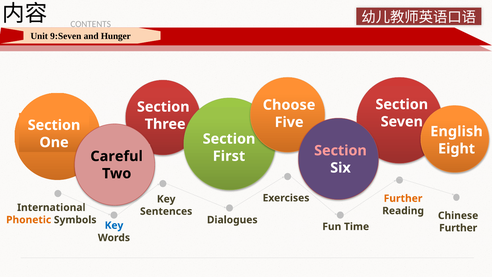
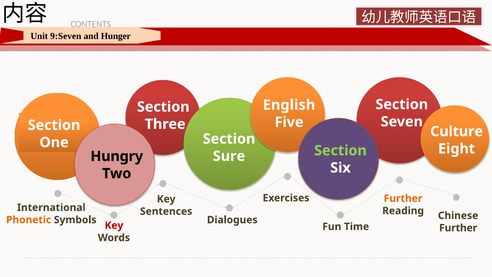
Choose: Choose -> English
English: English -> Culture
Section at (340, 150) colour: pink -> light green
First: First -> Sure
Careful: Careful -> Hungry
Key at (114, 225) colour: blue -> red
